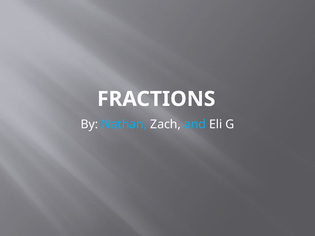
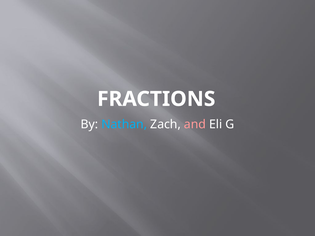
and colour: light blue -> pink
